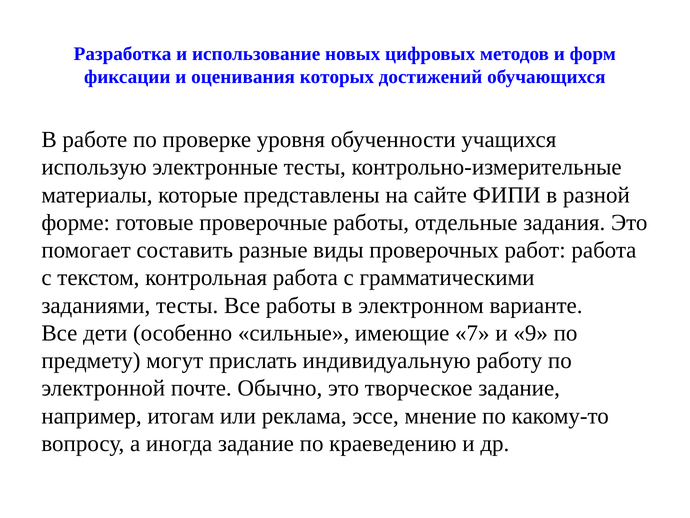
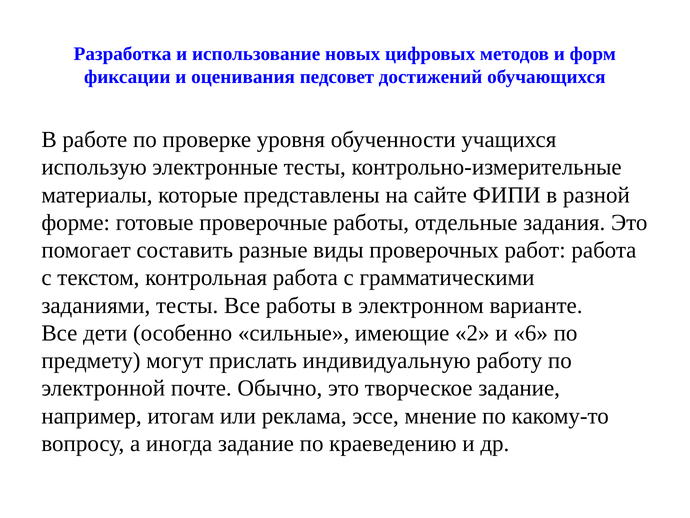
которых: которых -> педсовет
7: 7 -> 2
9: 9 -> 6
